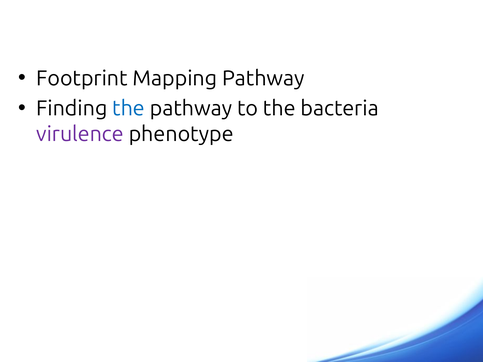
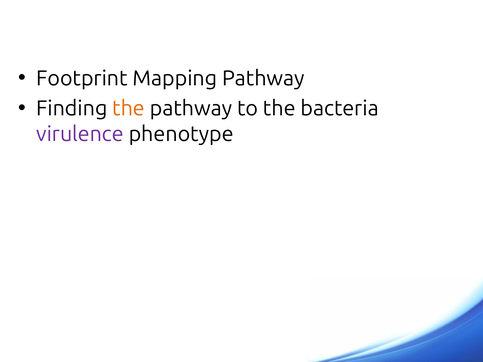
the at (129, 108) colour: blue -> orange
